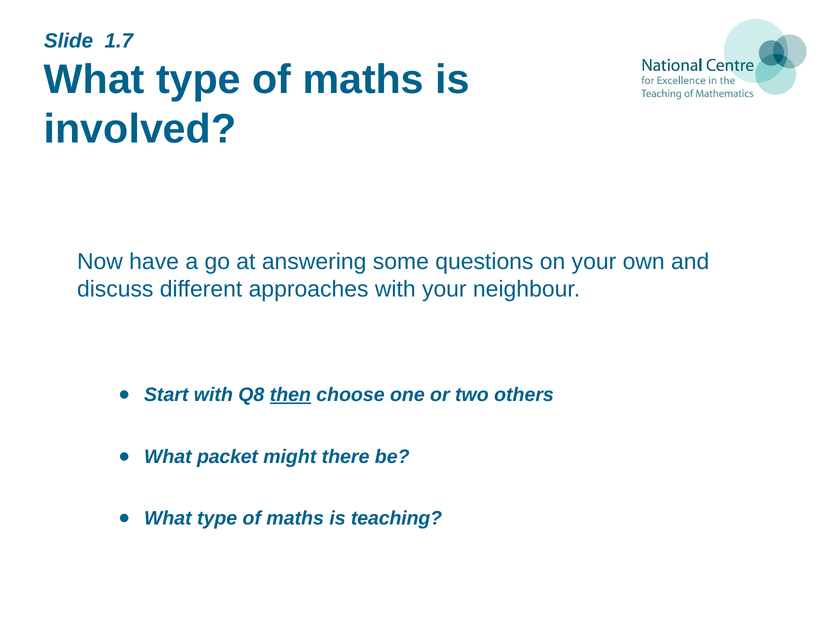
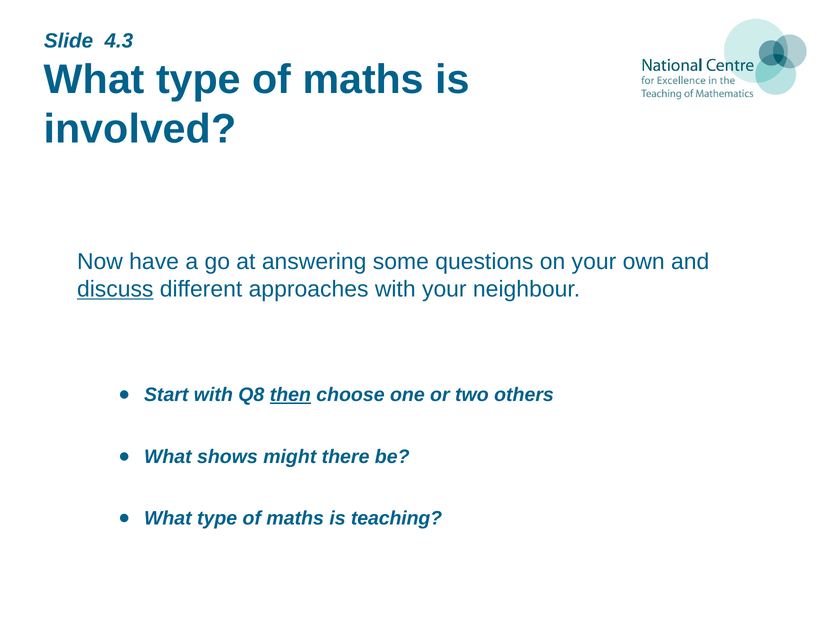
1.7: 1.7 -> 4.3
discuss underline: none -> present
packet: packet -> shows
